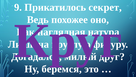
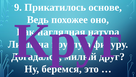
секрет: секрет -> основе
